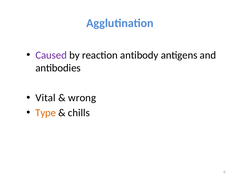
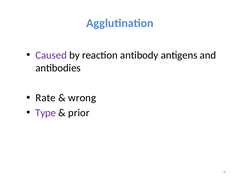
Vital: Vital -> Rate
Type colour: orange -> purple
chills: chills -> prior
